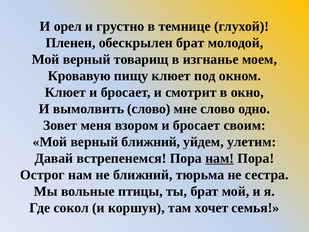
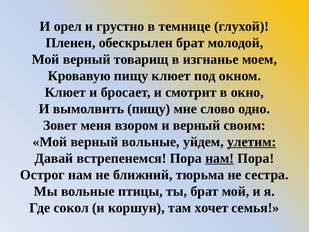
вымолвить слово: слово -> пищу
взором и бросает: бросает -> верный
верный ближний: ближний -> вольные
улетим underline: none -> present
